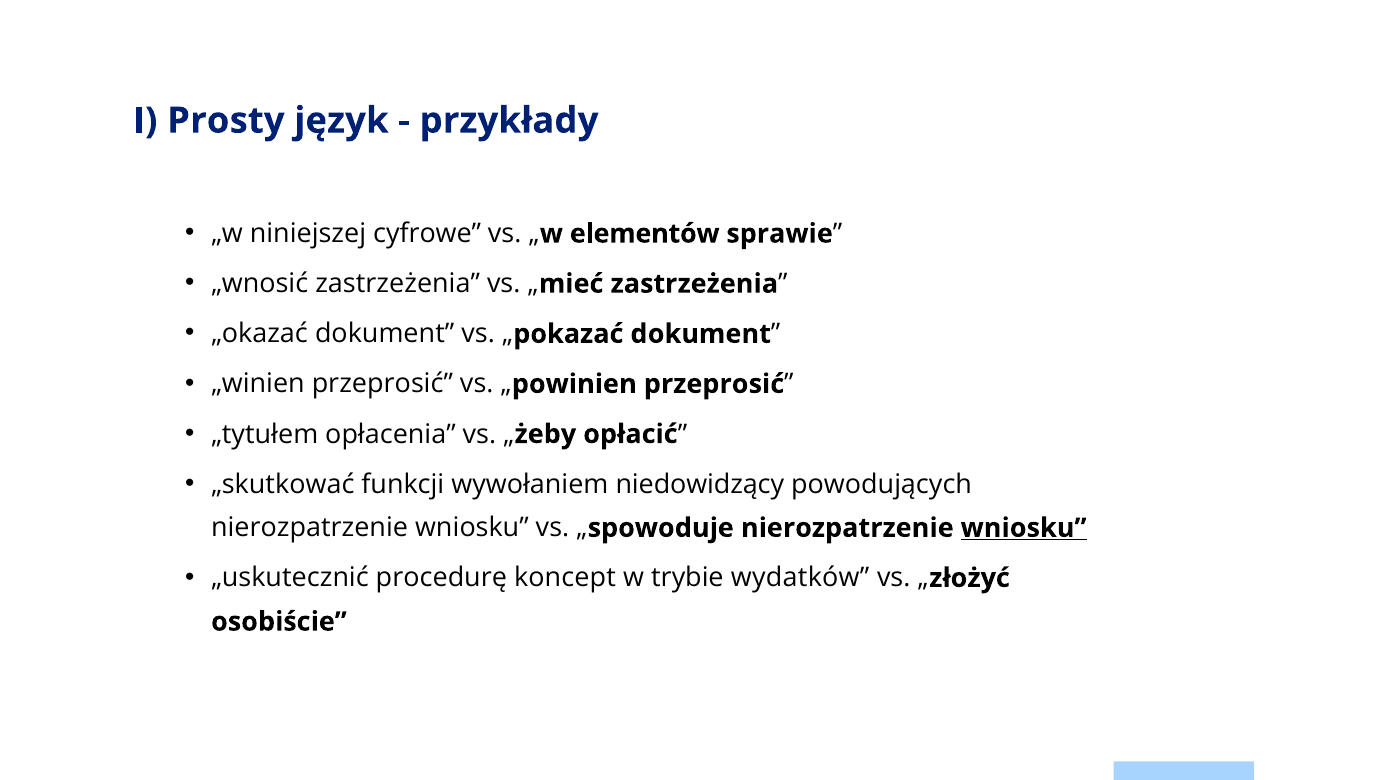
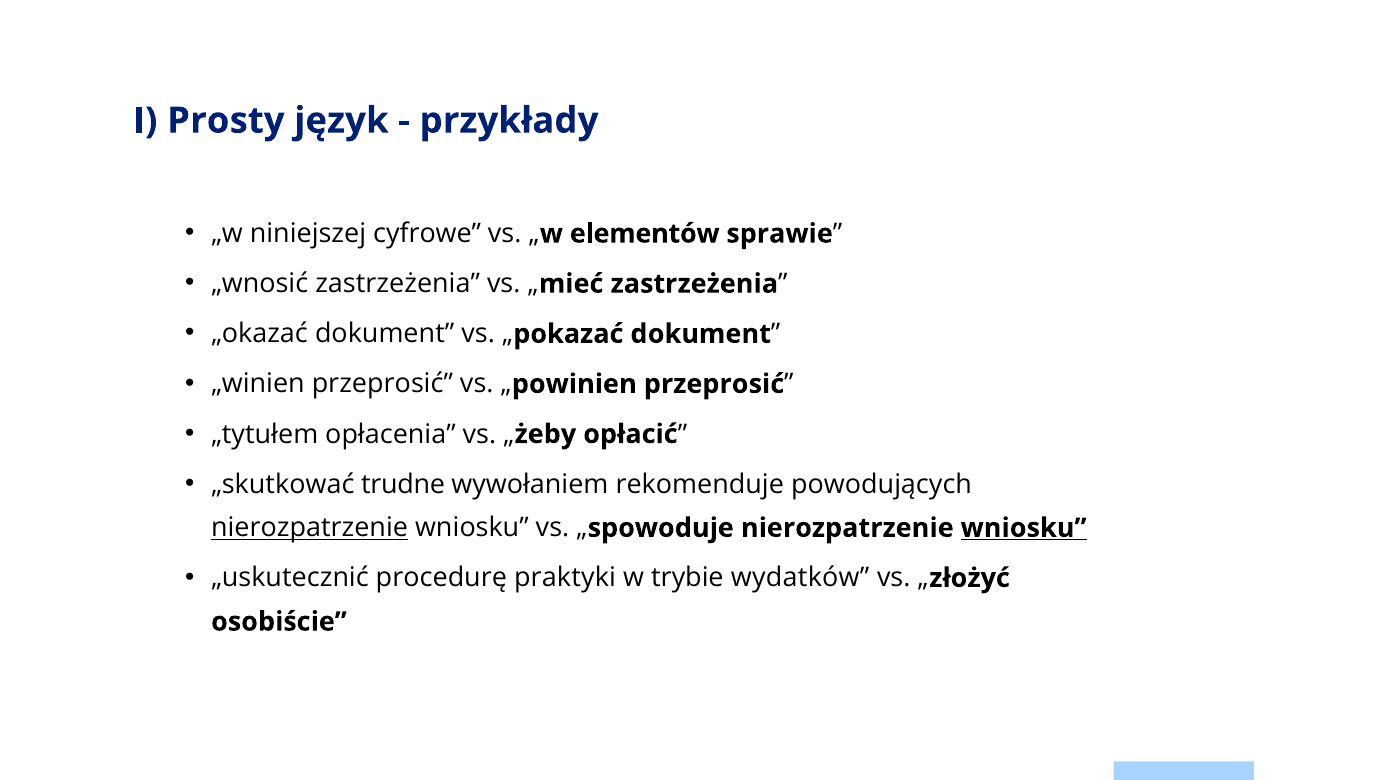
funkcji: funkcji -> trudne
niedowidzący: niedowidzący -> rekomenduje
nierozpatrzenie at (310, 528) underline: none -> present
koncept: koncept -> praktyki
